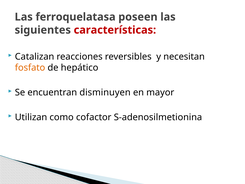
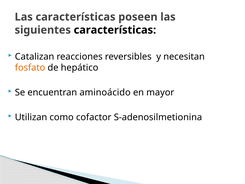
Las ferroquelatasa: ferroquelatasa -> características
características at (115, 30) colour: red -> black
disminuyen: disminuyen -> aminoácido
